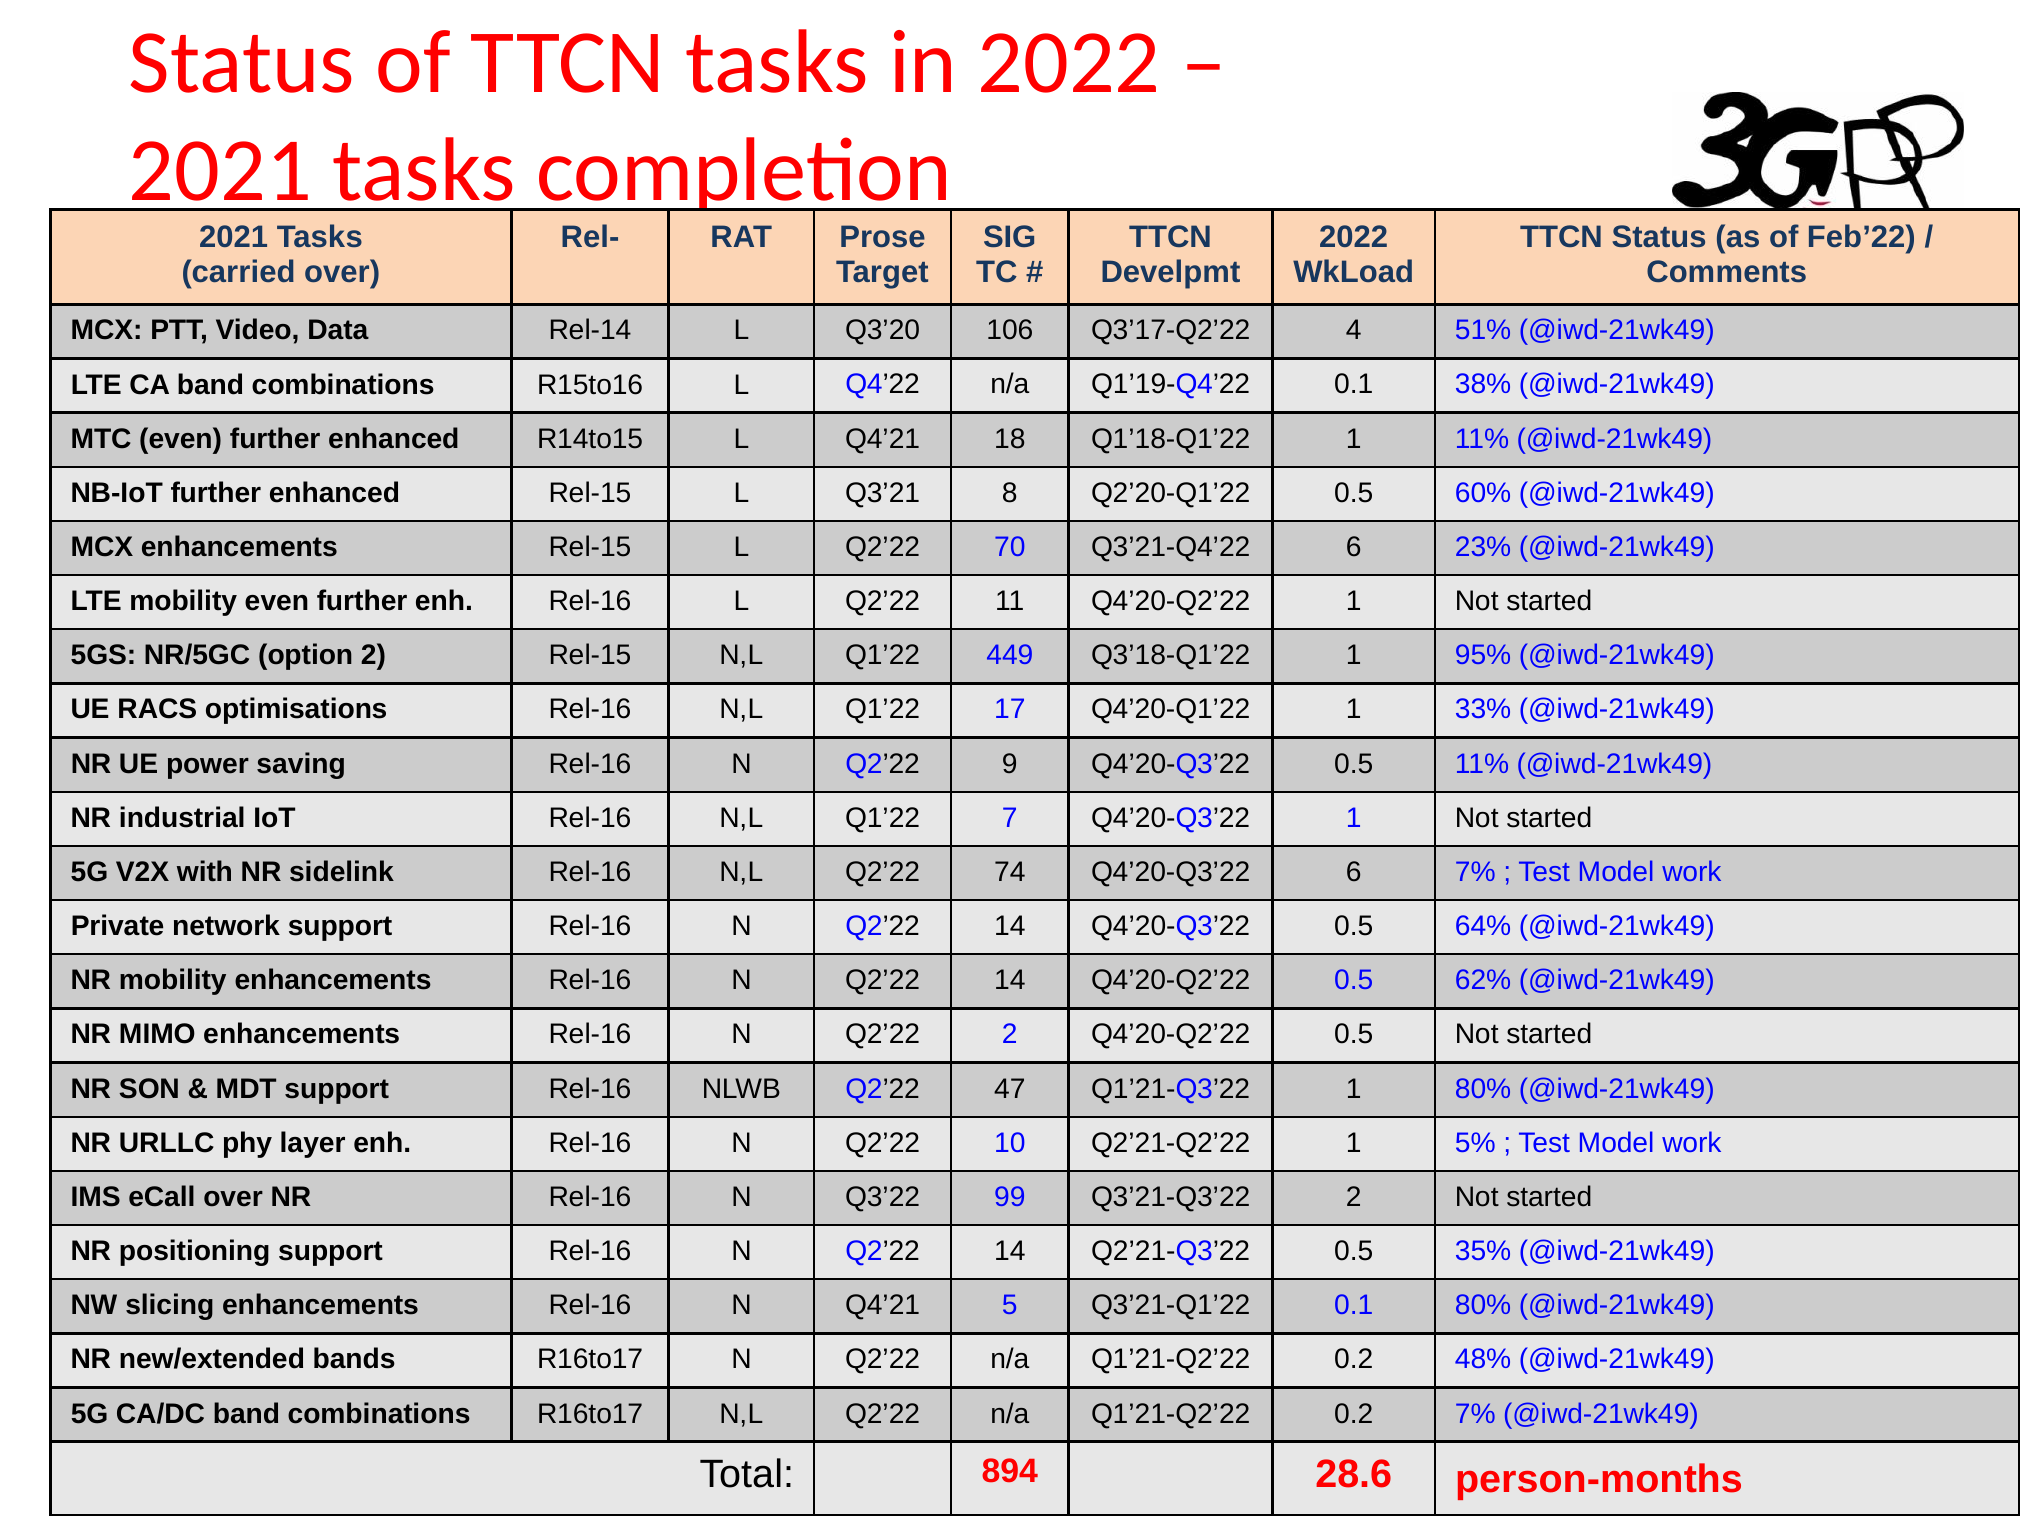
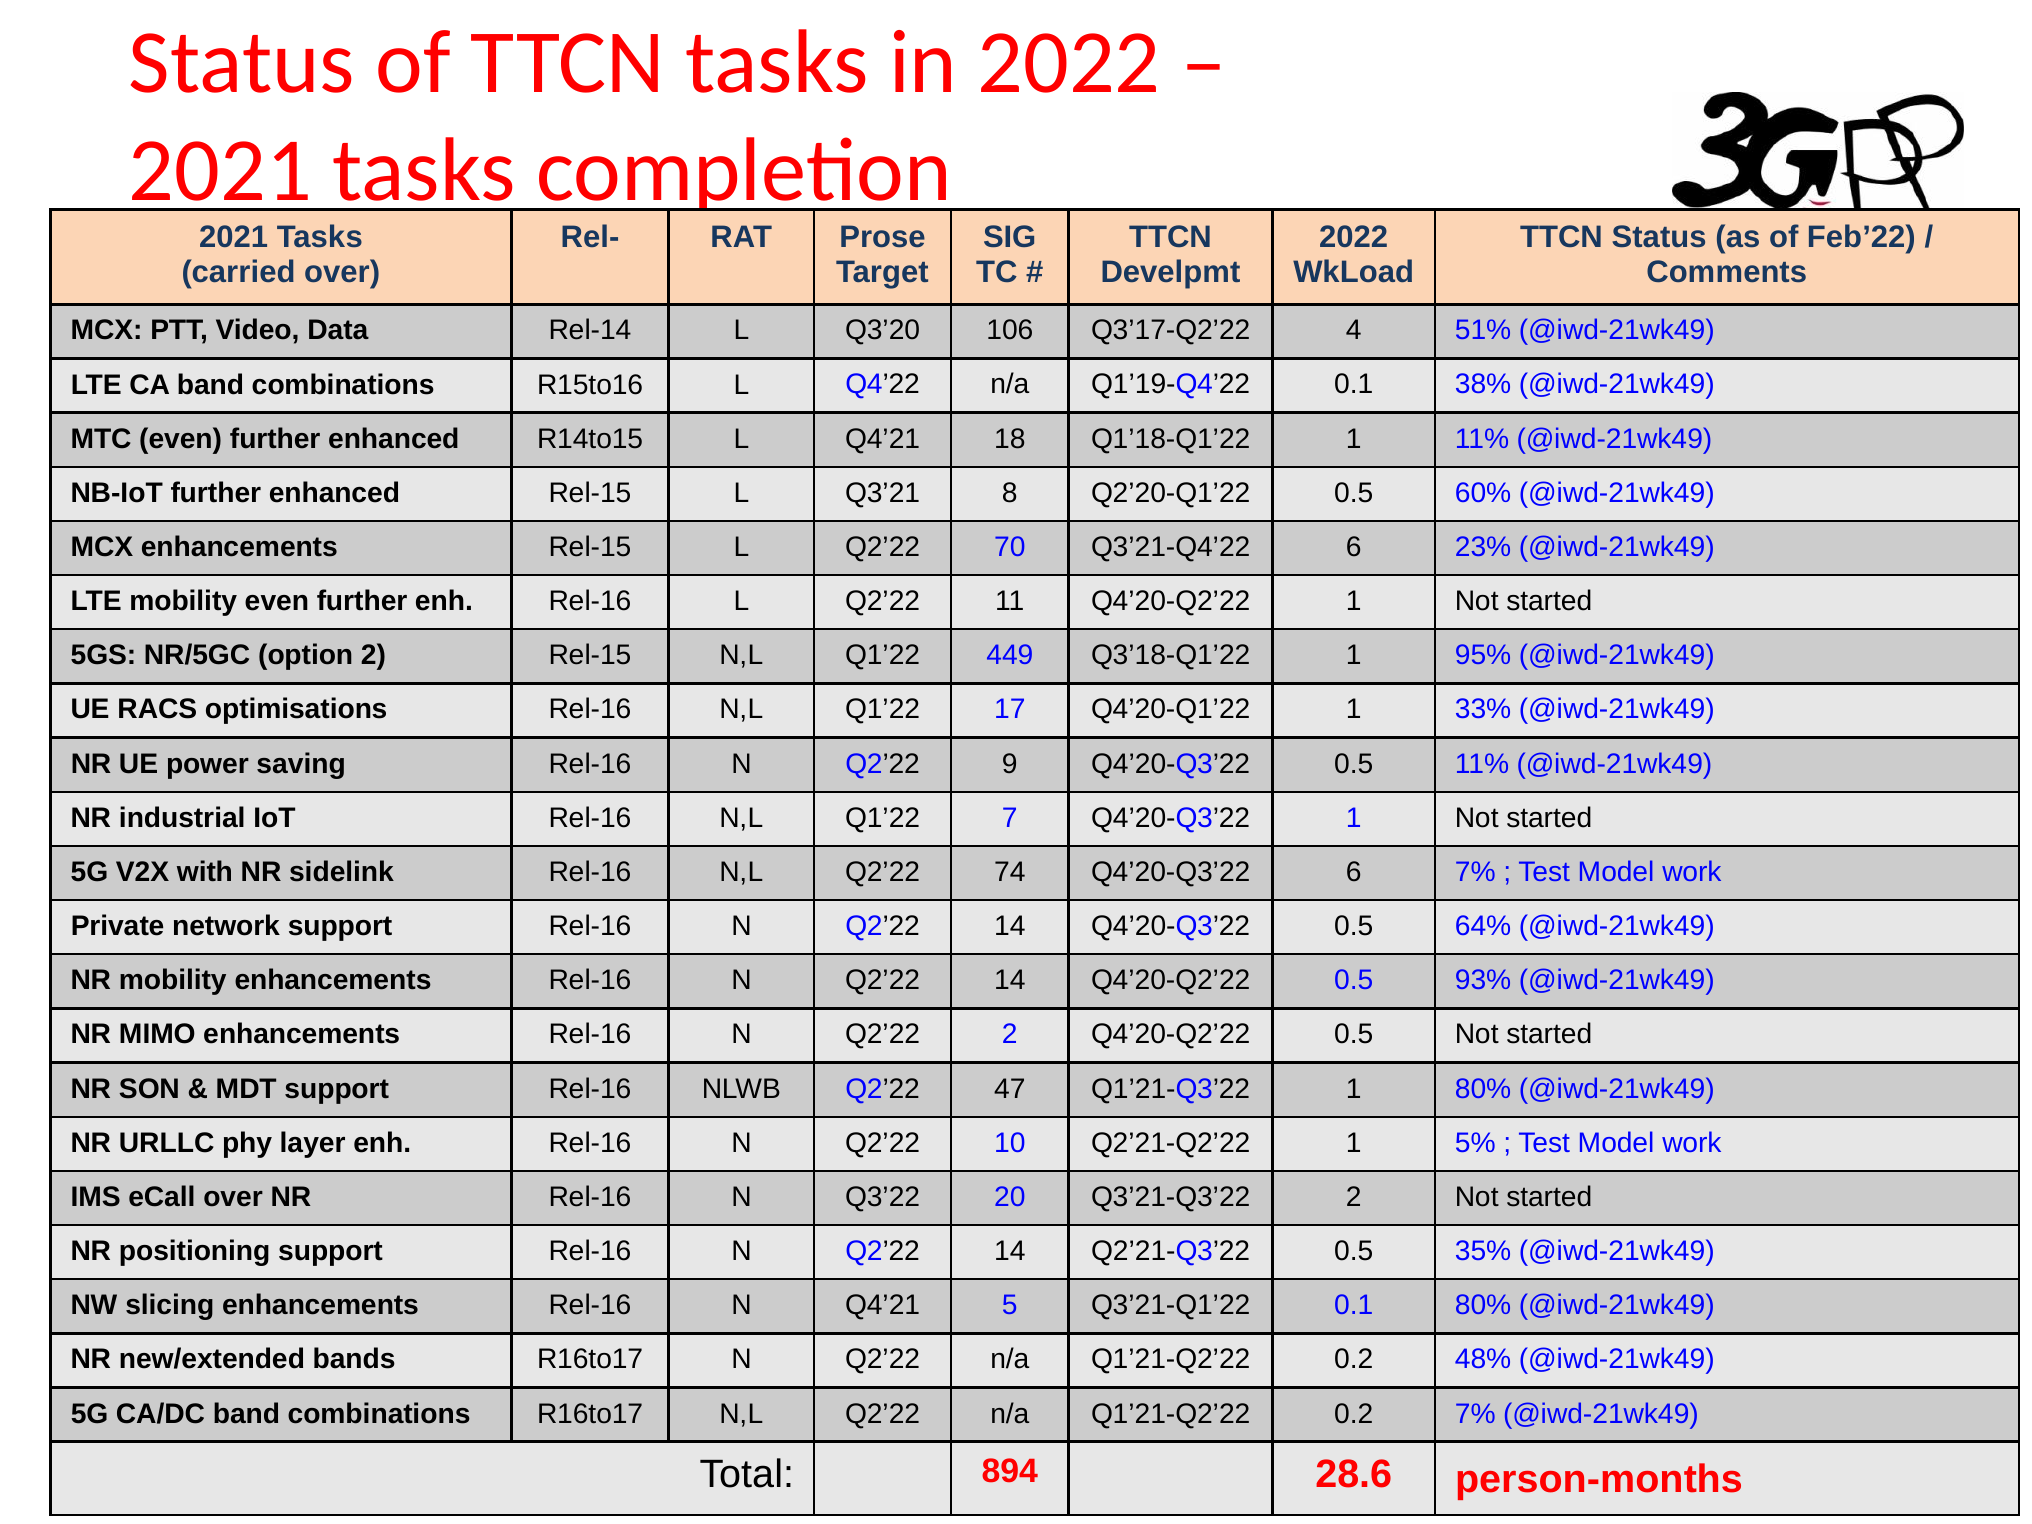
62%: 62% -> 93%
99: 99 -> 20
